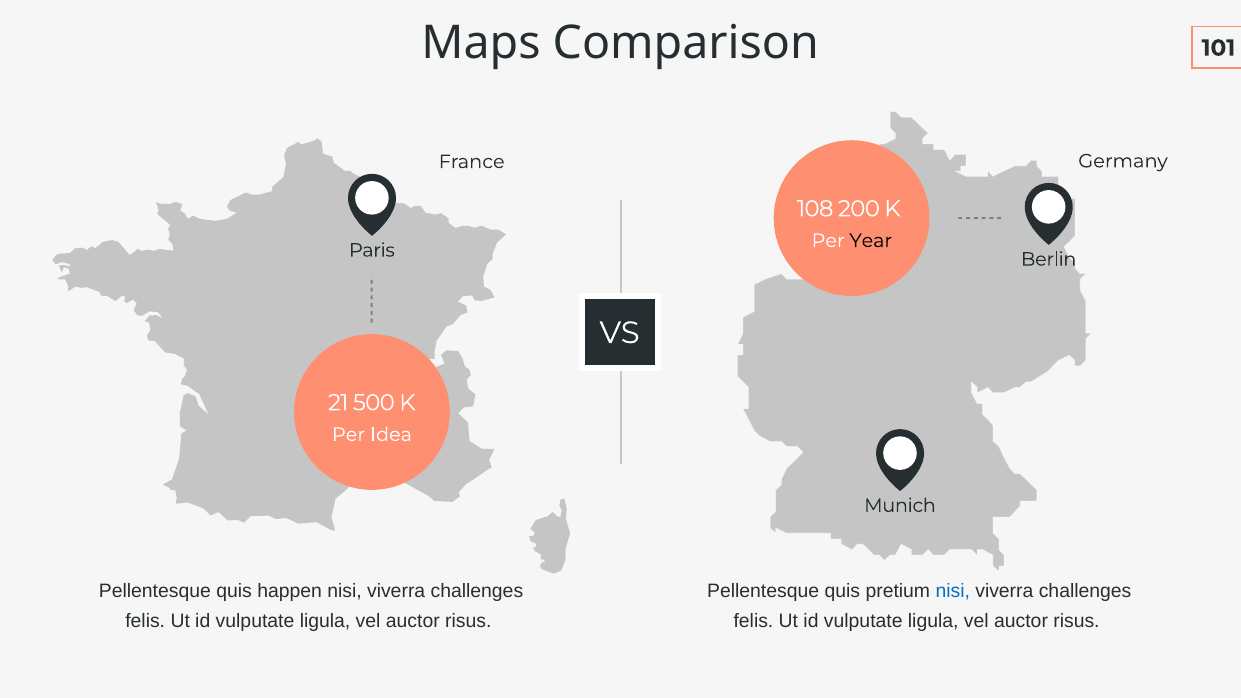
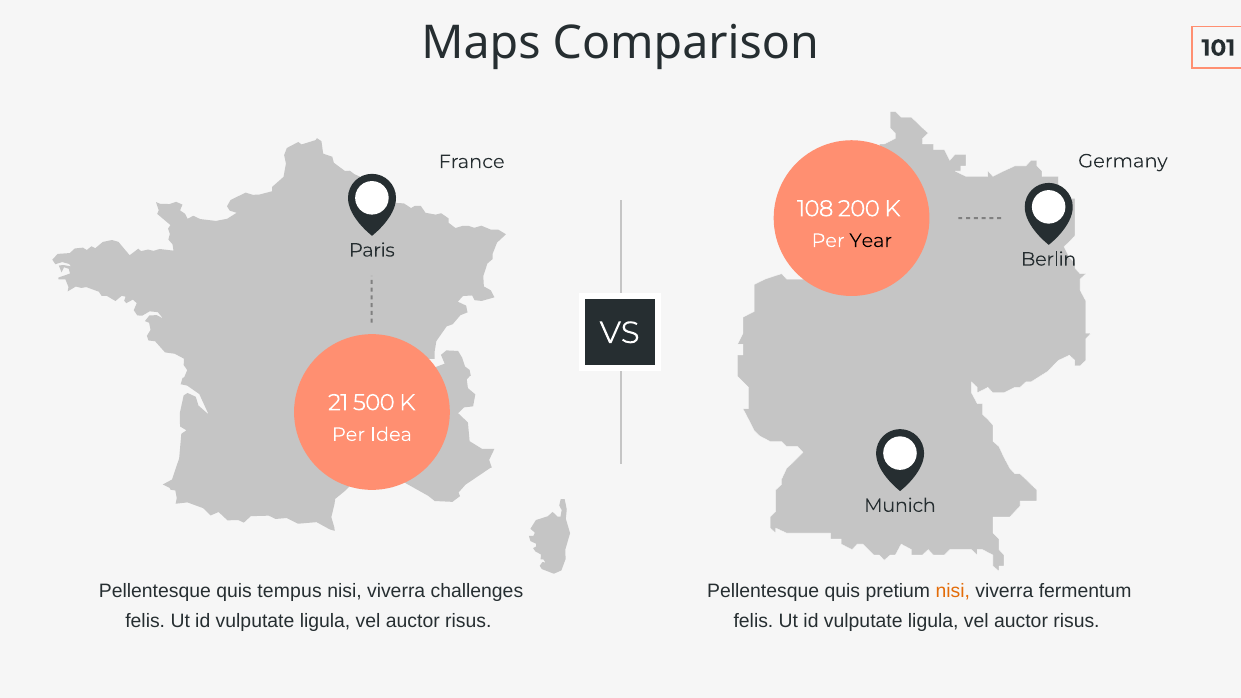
nisi at (953, 591) colour: blue -> orange
challenges at (1085, 591): challenges -> fermentum
happen: happen -> tempus
